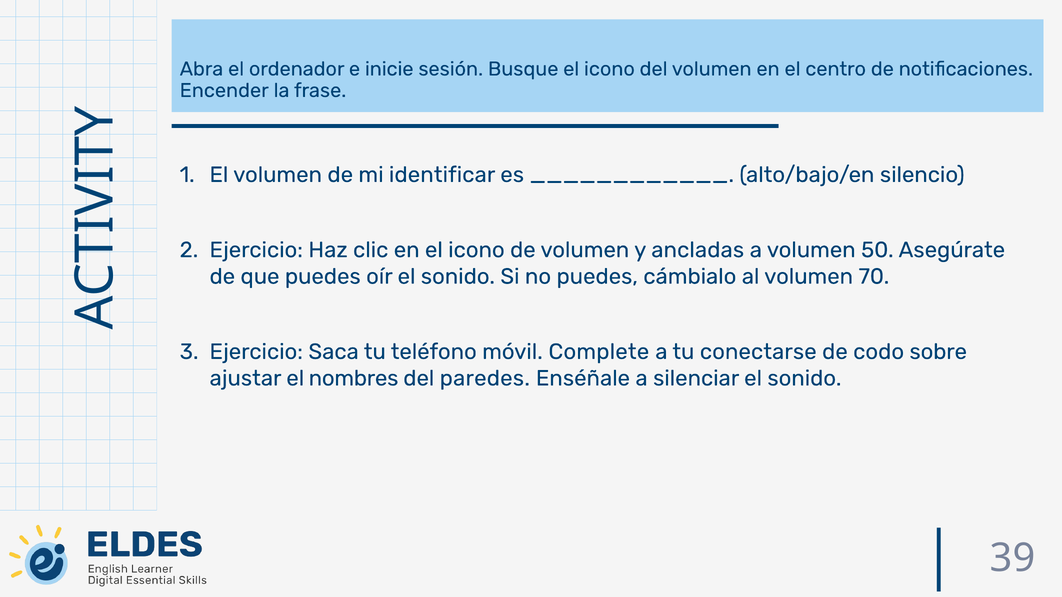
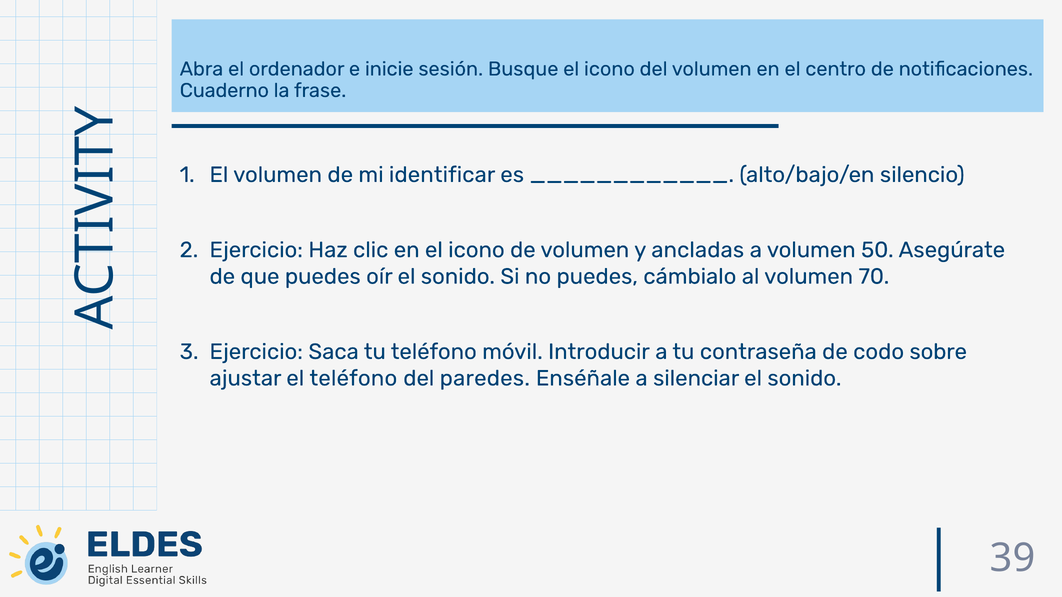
Encender: Encender -> Cuaderno
Complete: Complete -> Introducir
conectarse: conectarse -> contraseña
el nombres: nombres -> teléfono
